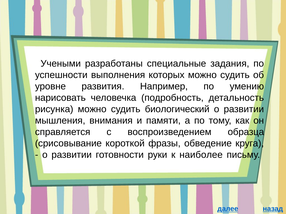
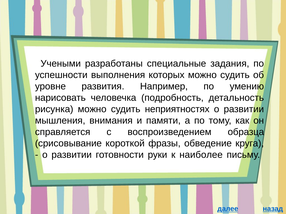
биологический: биологический -> неприятностях
